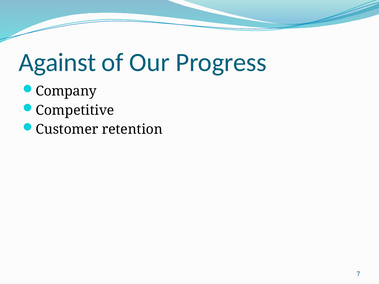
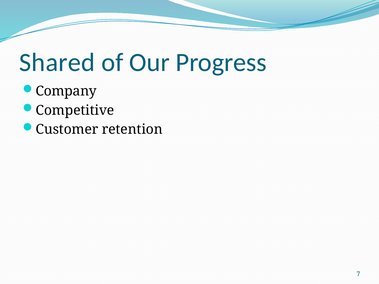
Against: Against -> Shared
